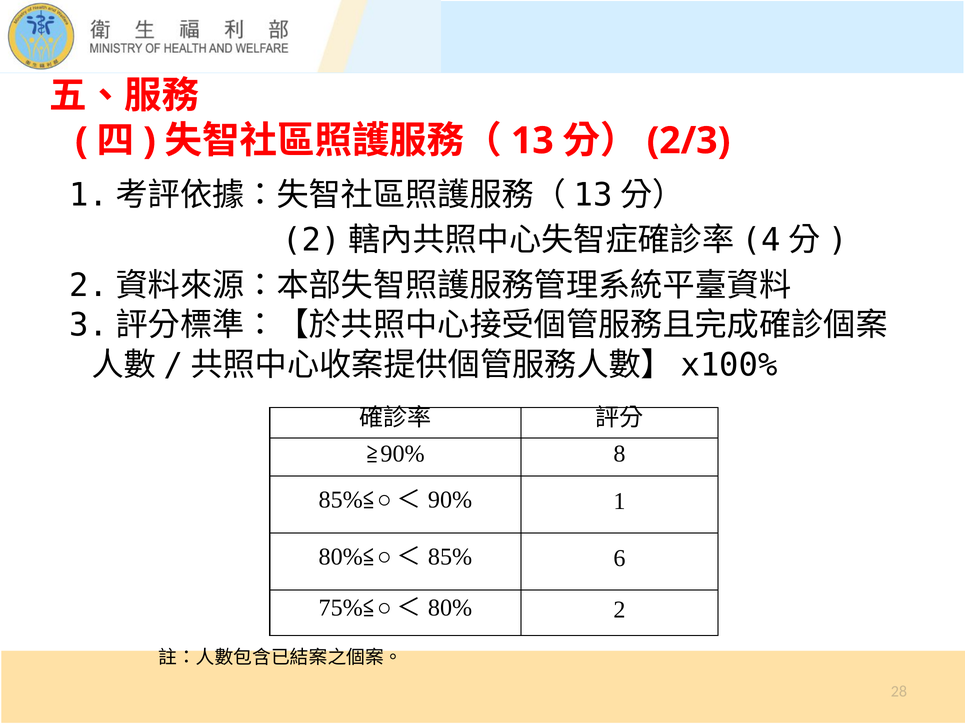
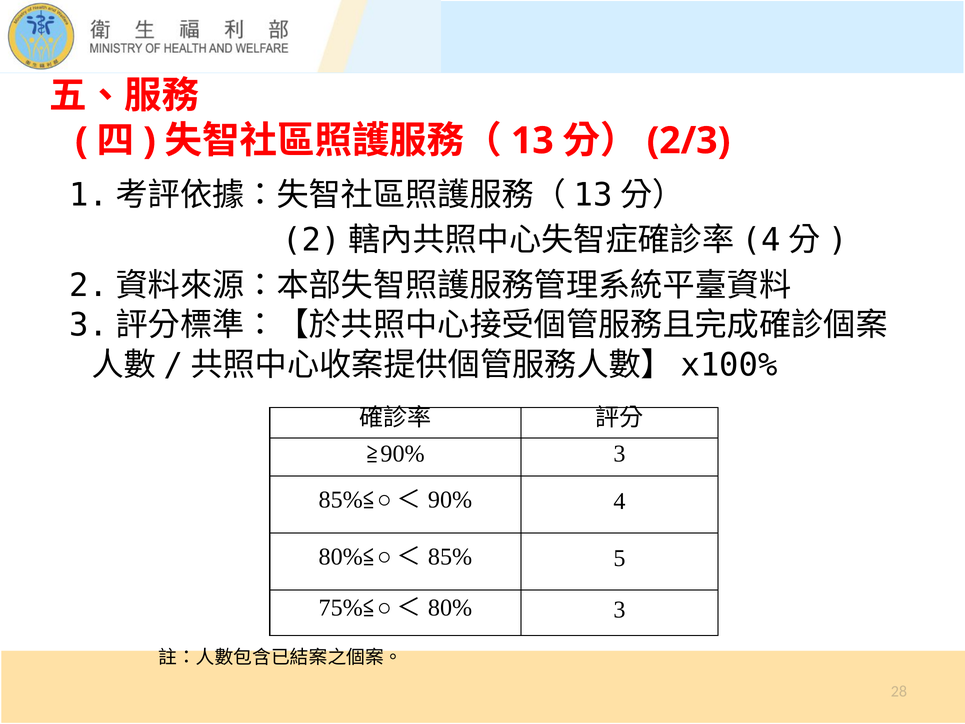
≧90% 8: 8 -> 3
1: 1 -> 4
6: 6 -> 5
2 at (619, 609): 2 -> 3
